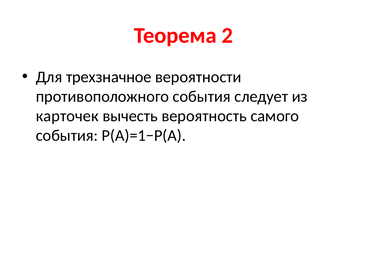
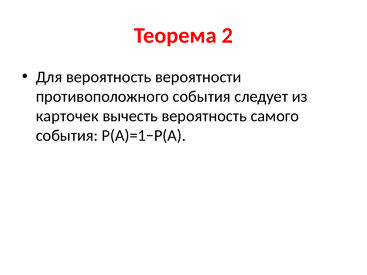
Для трехзначное: трехзначное -> вероятность
